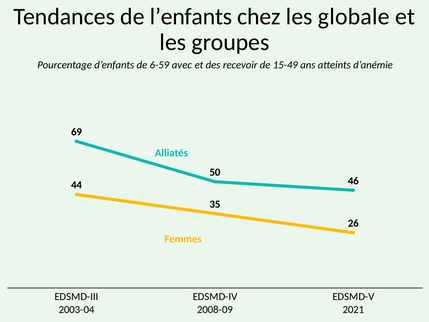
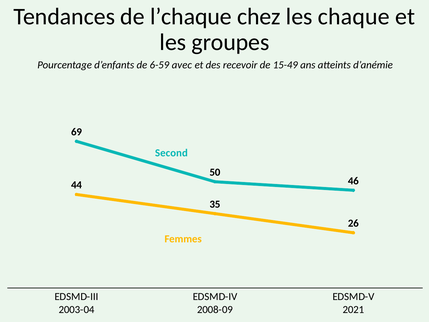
l’enfants: l’enfants -> l’chaque
globale: globale -> chaque
Alliatés: Alliatés -> Second
